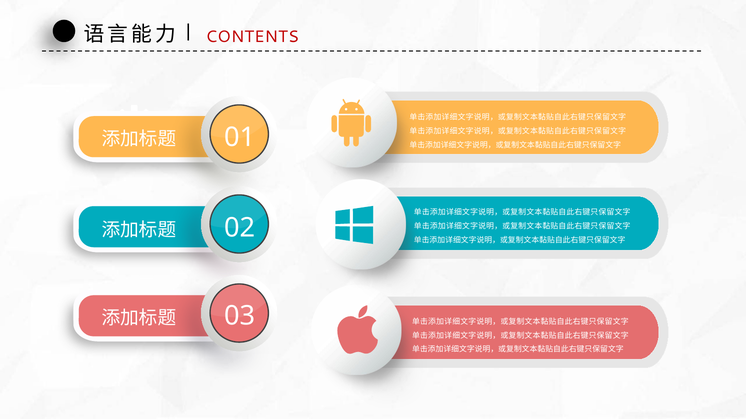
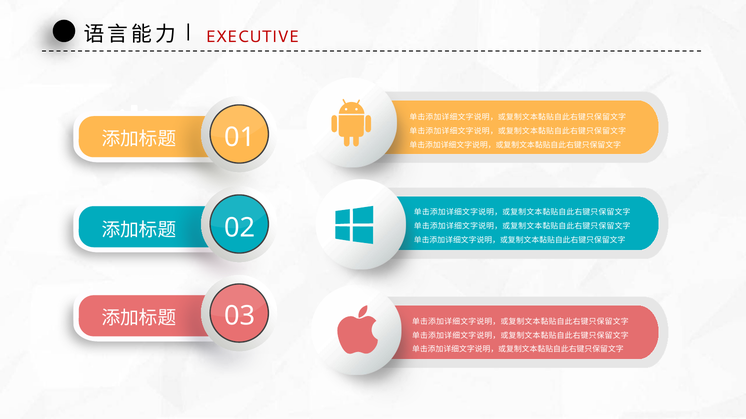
CONTENTS: CONTENTS -> EXECUTIVE
